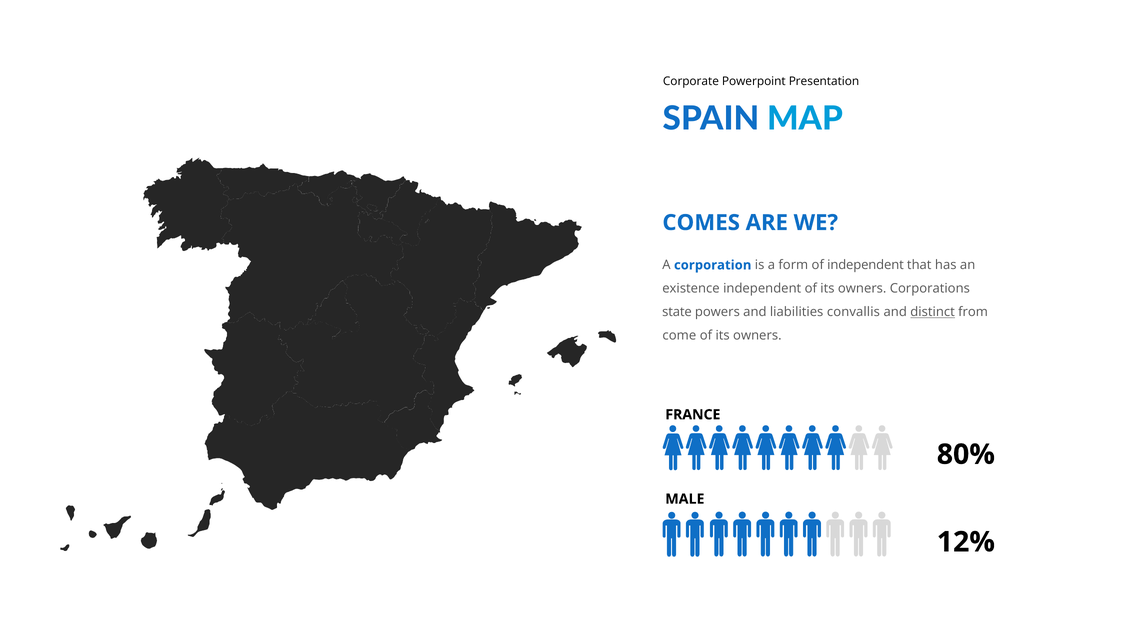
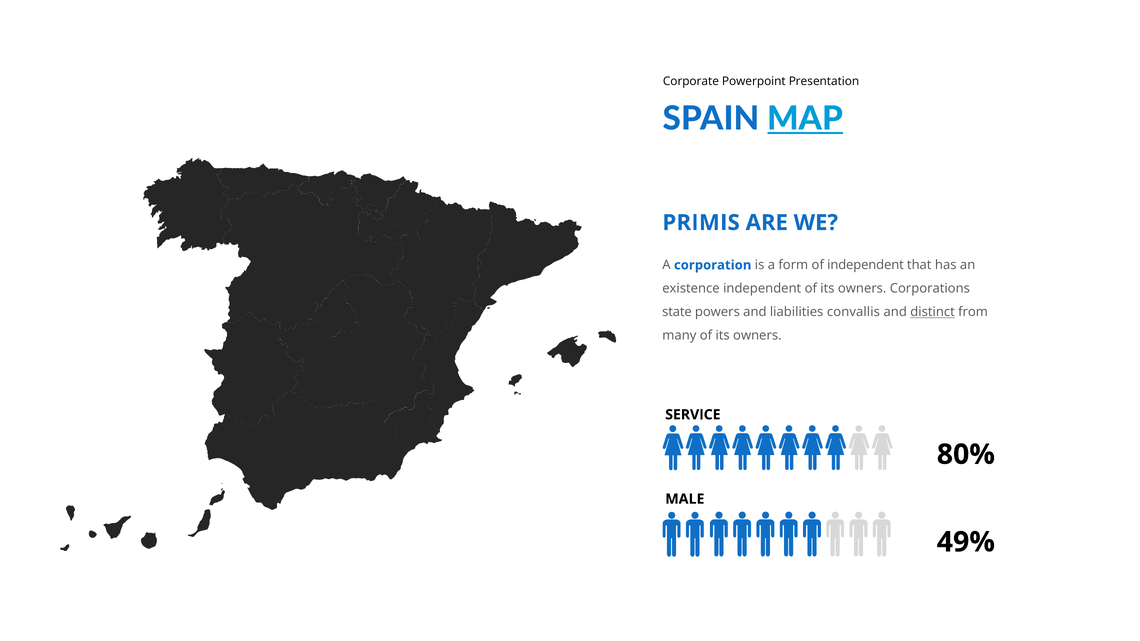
MAP underline: none -> present
COMES: COMES -> PRIMIS
come: come -> many
FRANCE: FRANCE -> SERVICE
12%: 12% -> 49%
